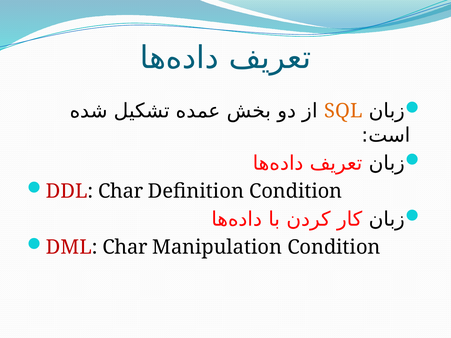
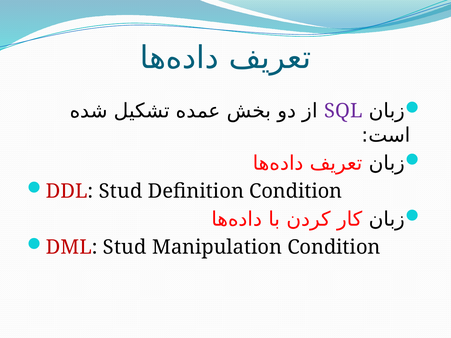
SQL colour: orange -> purple
DDL Char: Char -> Stud
DML Char: Char -> Stud
